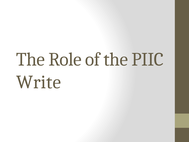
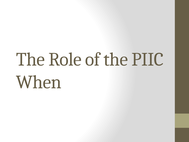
Write: Write -> When
